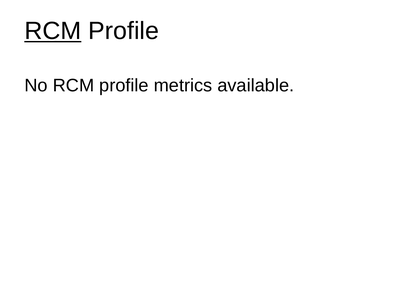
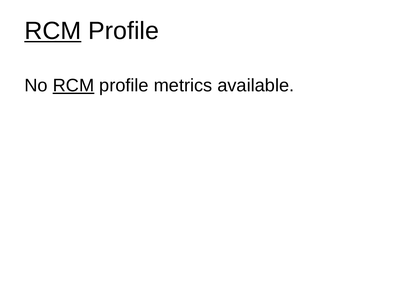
RCM at (73, 86) underline: none -> present
